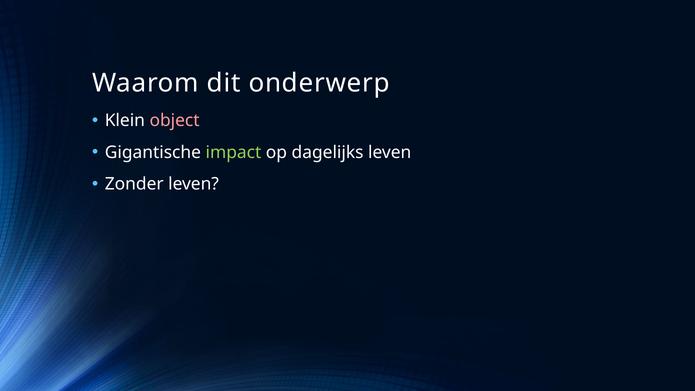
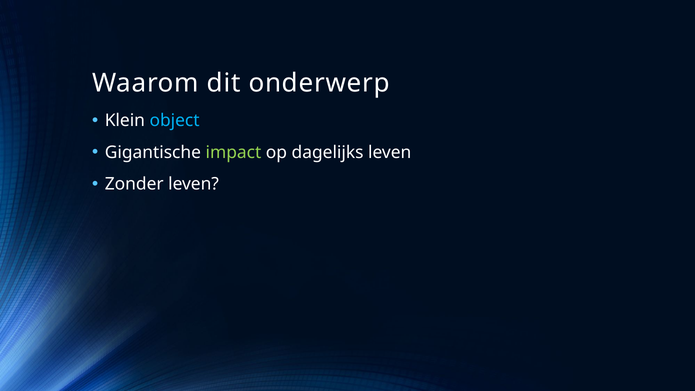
object colour: pink -> light blue
